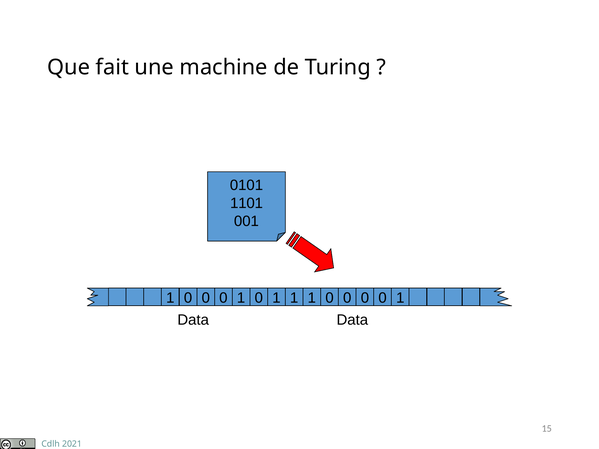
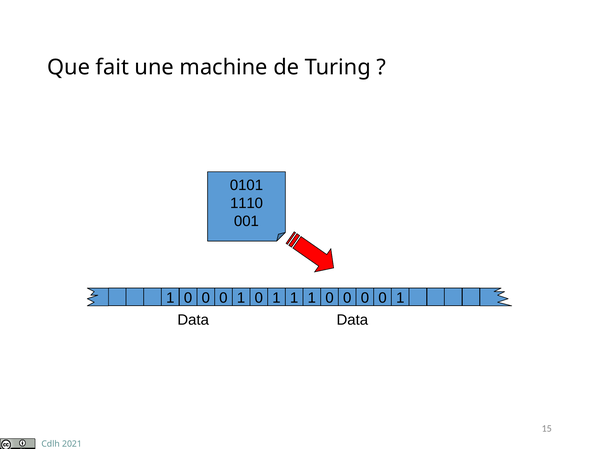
1101: 1101 -> 1110
